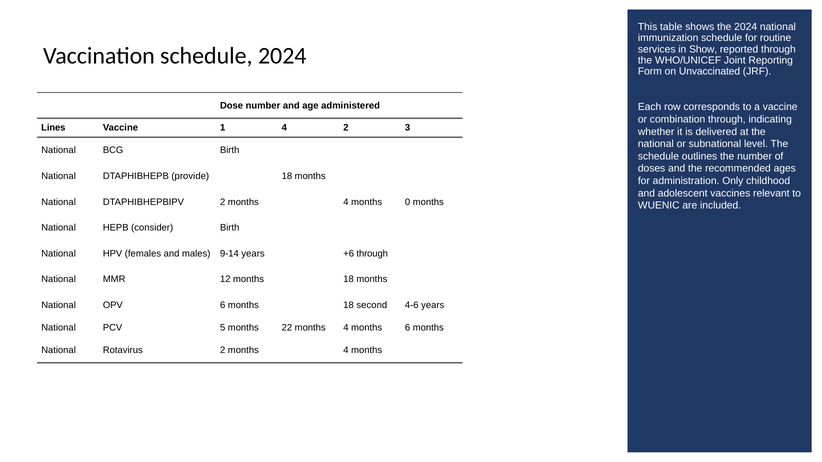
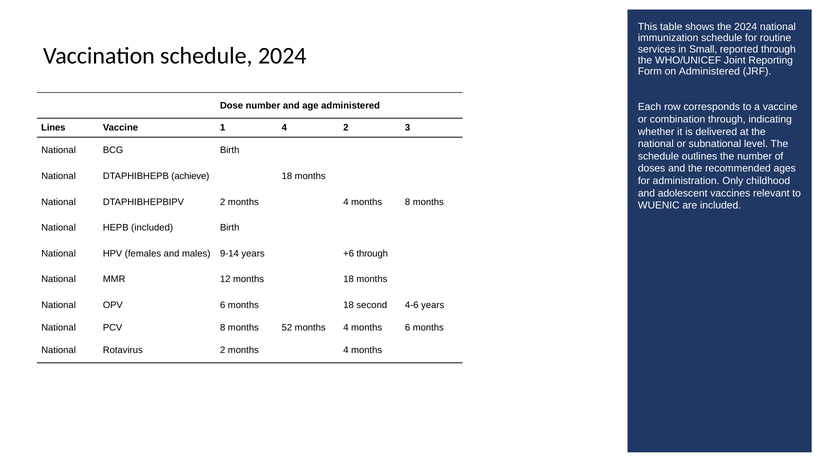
Show: Show -> Small
on Unvaccinated: Unvaccinated -> Administered
provide: provide -> achieve
months 0: 0 -> 8
HEPB consider: consider -> included
PCV 5: 5 -> 8
22: 22 -> 52
